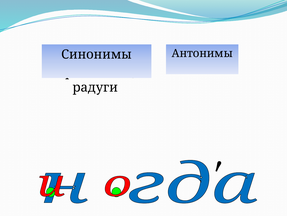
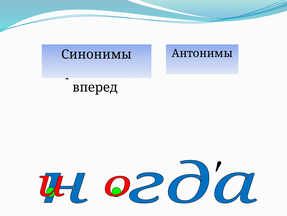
радуги: радуги -> вперед
